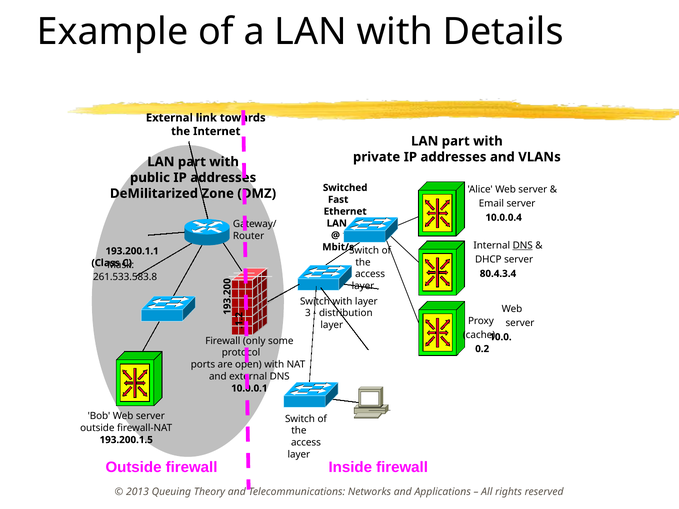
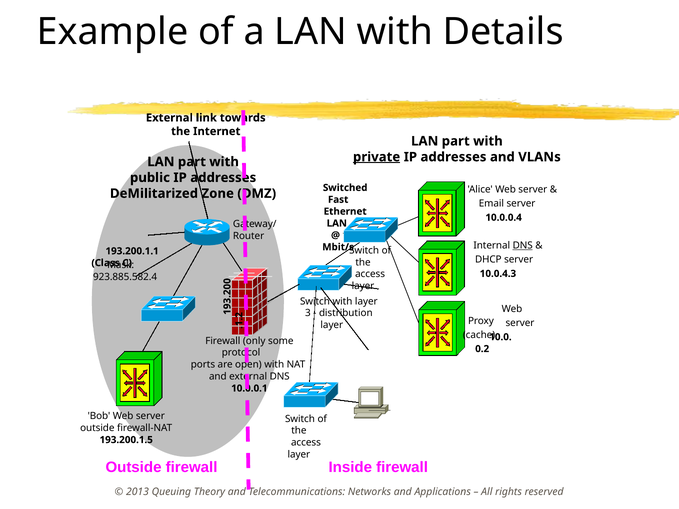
private underline: none -> present
80.4.3.4: 80.4.3.4 -> 10.0.4.3
261.533.583.8: 261.533.583.8 -> 923.885.582.4
